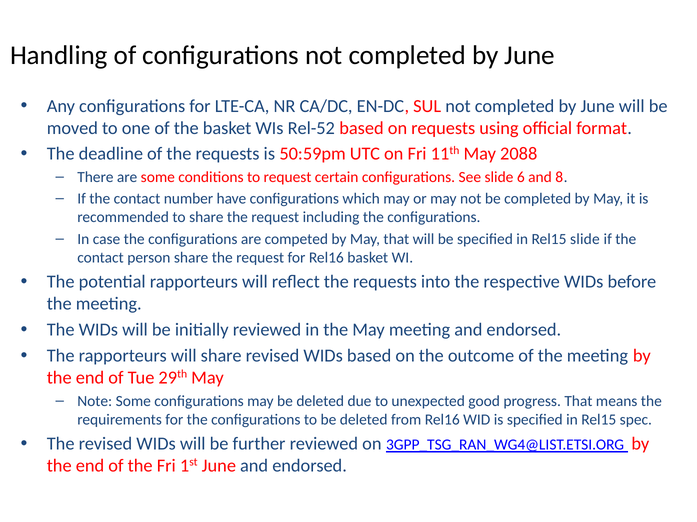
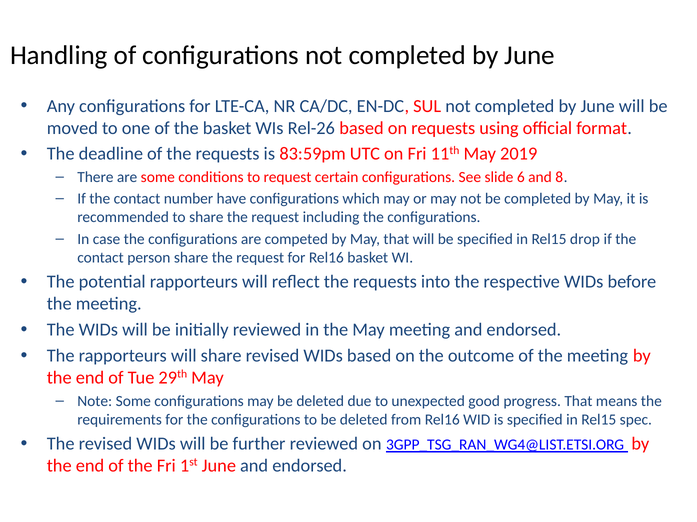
Rel-52: Rel-52 -> Rel-26
50:59pm: 50:59pm -> 83:59pm
2088: 2088 -> 2019
Rel15 slide: slide -> drop
